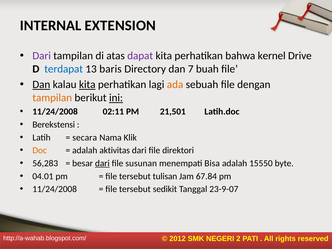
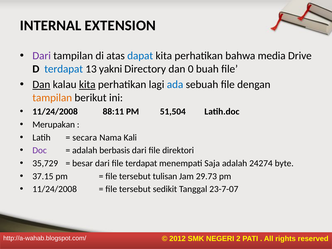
dapat colour: purple -> blue
kernel: kernel -> media
baris: baris -> yakni
7: 7 -> 0
ada colour: orange -> blue
ini underline: present -> none
02:11: 02:11 -> 88:11
21,501: 21,501 -> 51,504
Berekstensi: Berekstensi -> Merupakan
Klik: Klik -> Kali
Doc colour: orange -> purple
aktivitas: aktivitas -> berbasis
56,283: 56,283 -> 35,729
dari at (102, 163) underline: present -> none
file susunan: susunan -> terdapat
Bisa: Bisa -> Saja
15550: 15550 -> 24274
04.01: 04.01 -> 37.15
67.84: 67.84 -> 29.73
23-9-07: 23-9-07 -> 23-7-07
